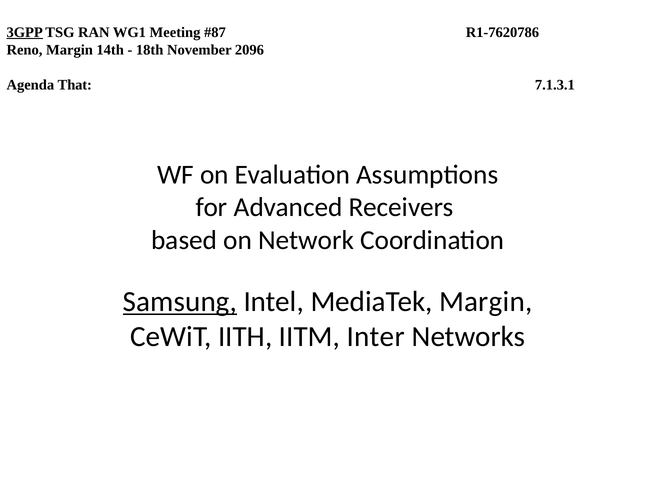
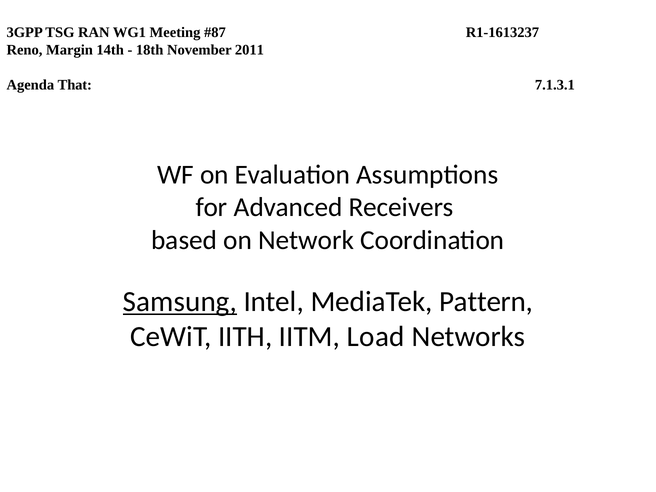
3GPP underline: present -> none
R1-7620786: R1-7620786 -> R1-1613237
2096: 2096 -> 2011
MediaTek Margin: Margin -> Pattern
Inter: Inter -> Load
